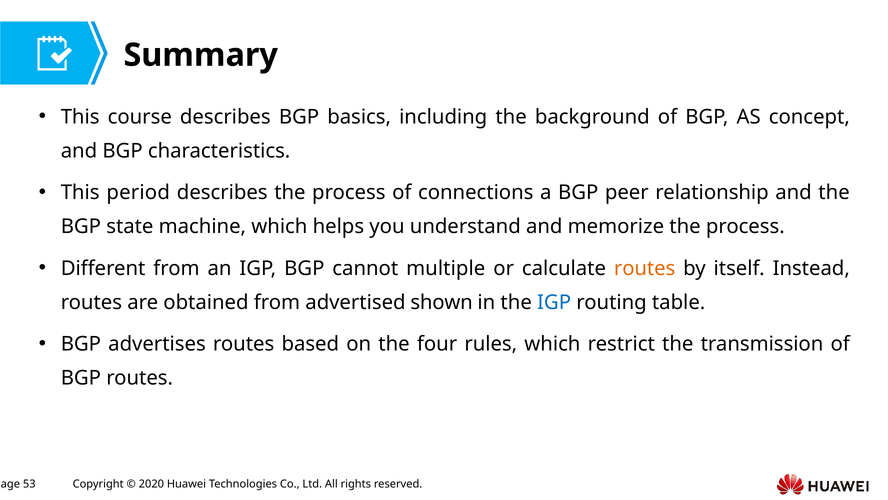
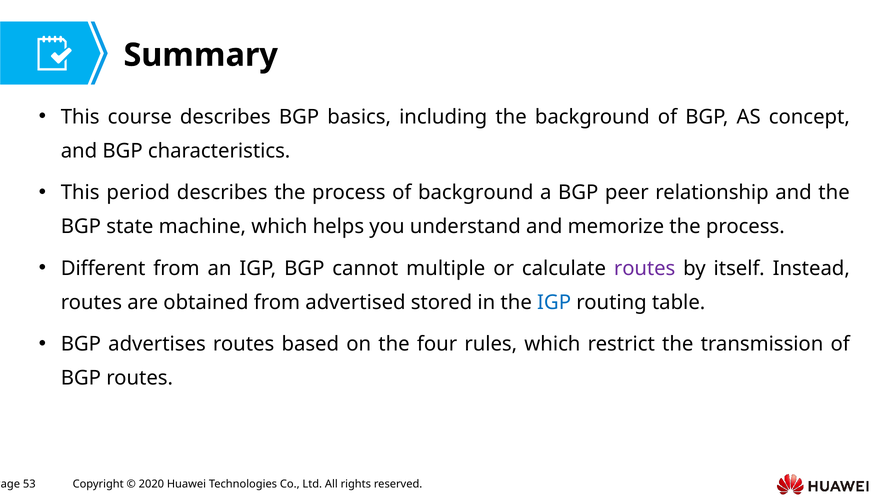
of connections: connections -> background
routes at (645, 268) colour: orange -> purple
shown: shown -> stored
